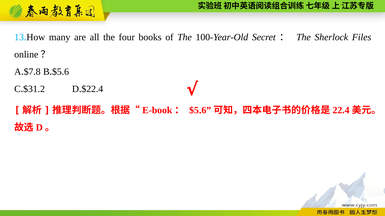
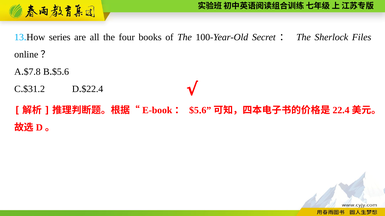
many: many -> series
